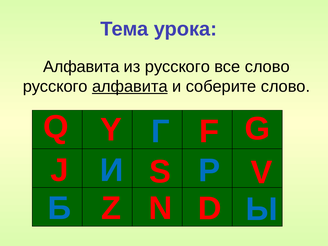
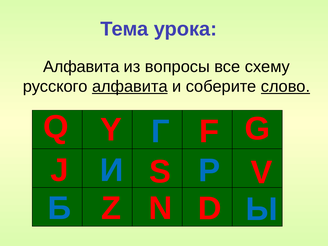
из русского: русского -> вопросы
все слово: слово -> схему
слово at (286, 86) underline: none -> present
